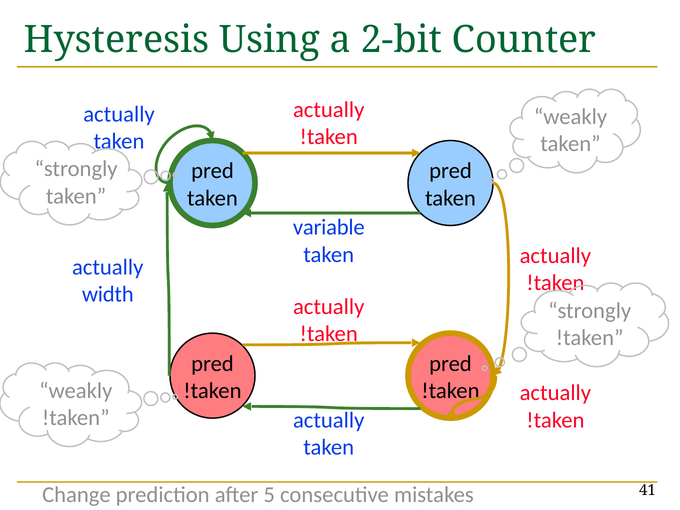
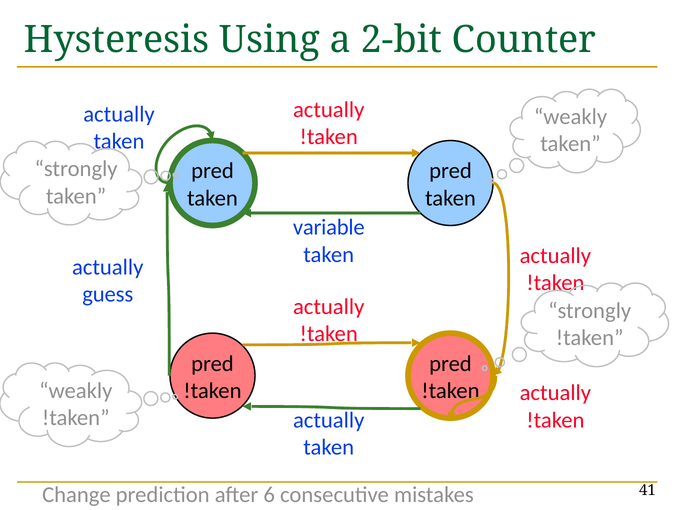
width: width -> guess
5: 5 -> 6
